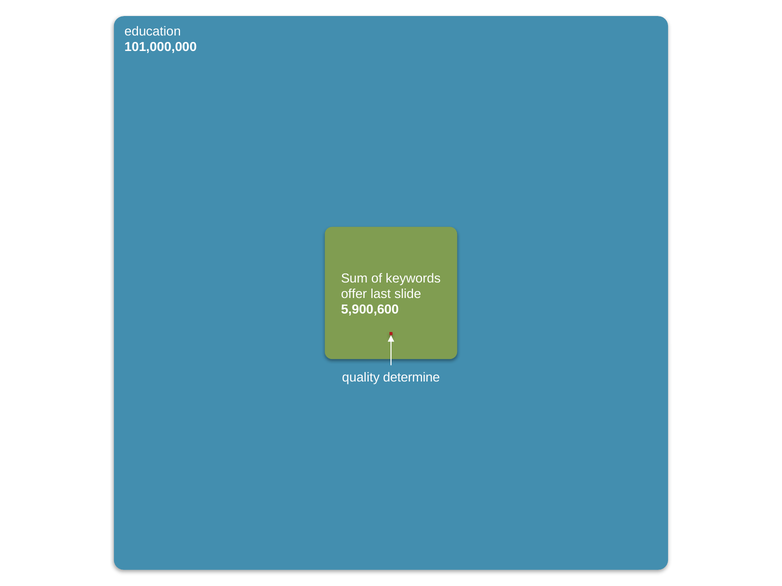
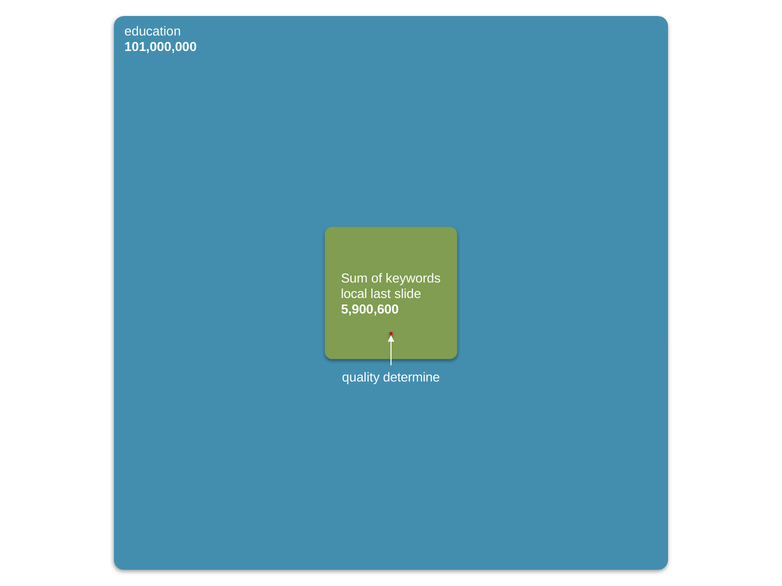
offer: offer -> local
